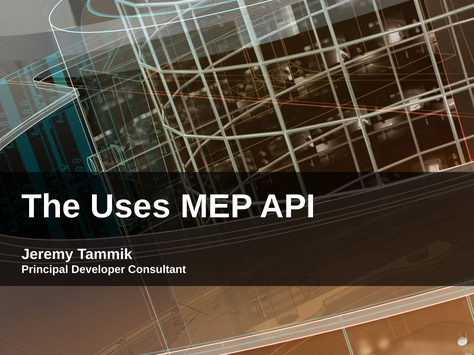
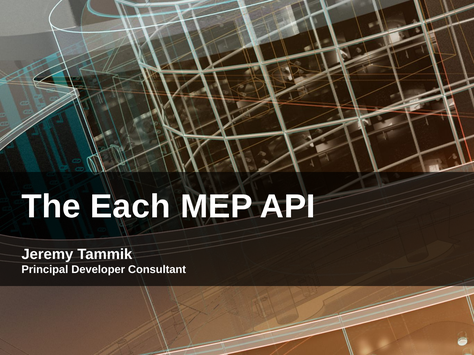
Uses: Uses -> Each
